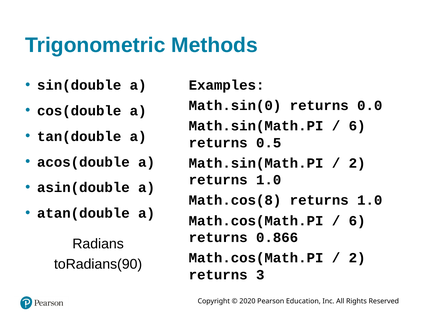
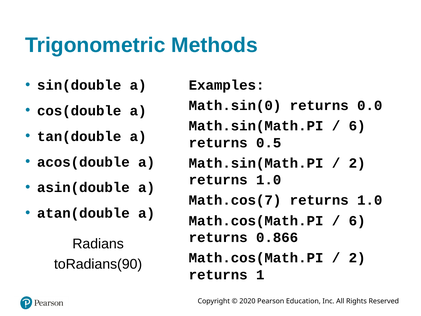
Math.cos(8: Math.cos(8 -> Math.cos(7
3: 3 -> 1
